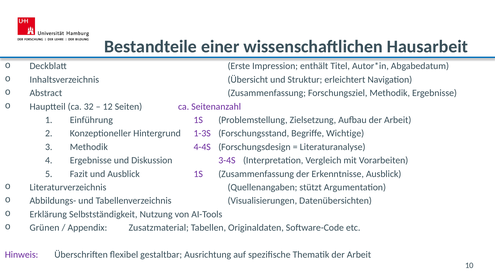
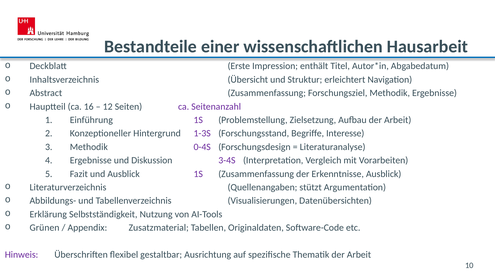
32: 32 -> 16
Wichtige: Wichtige -> Interesse
4-4S: 4-4S -> 0-4S
